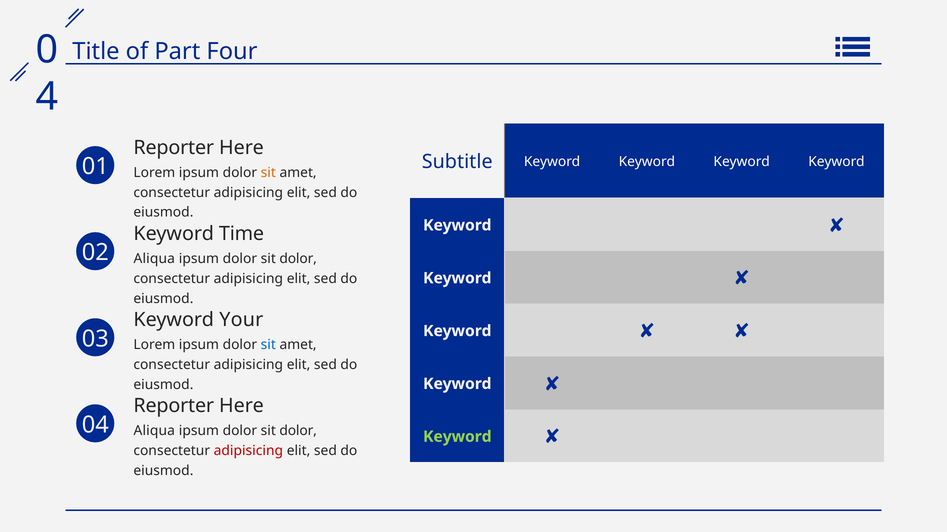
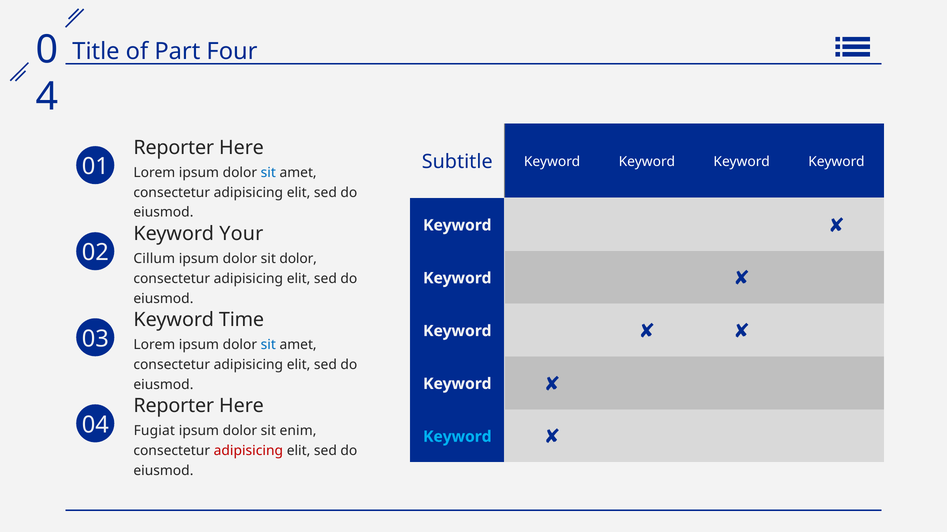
sit at (268, 173) colour: orange -> blue
Time: Time -> Your
Aliqua at (154, 259): Aliqua -> Cillum
Your: Your -> Time
Aliqua at (154, 431): Aliqua -> Fugiat
dolor at (298, 431): dolor -> enim
Keyword at (457, 437) colour: light green -> light blue
